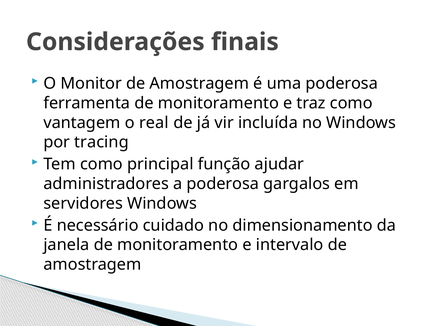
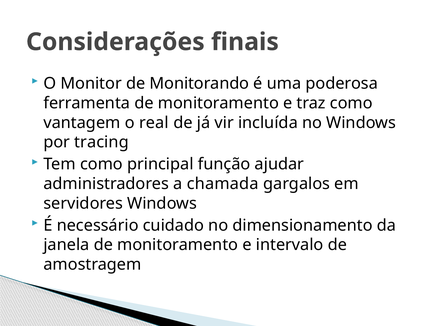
Monitor de Amostragem: Amostragem -> Monitorando
a poderosa: poderosa -> chamada
